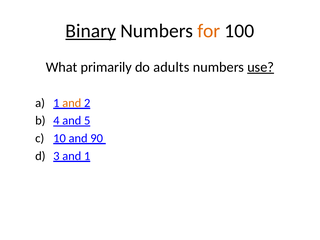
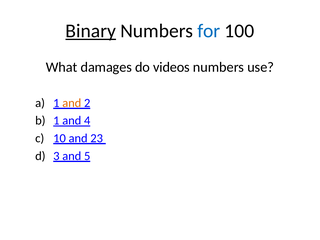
for colour: orange -> blue
primarily: primarily -> damages
adults: adults -> videos
use underline: present -> none
4 at (56, 121): 4 -> 1
5: 5 -> 4
90: 90 -> 23
and 1: 1 -> 5
